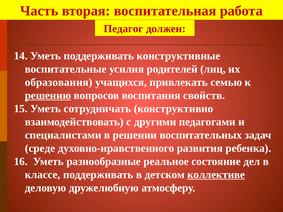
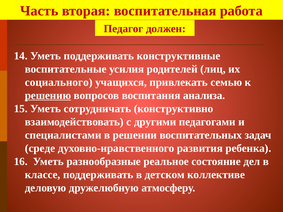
образования: образования -> социального
свойств: свойств -> анализа
коллективе underline: present -> none
